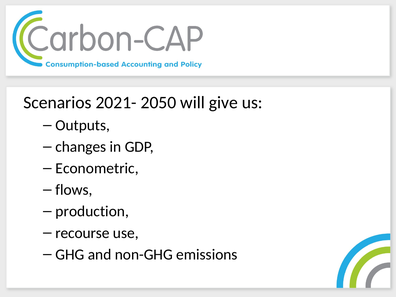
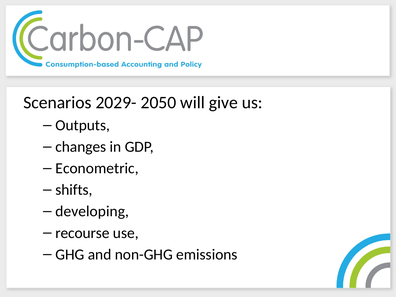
2021-: 2021- -> 2029-
flows: flows -> shifts
production: production -> developing
